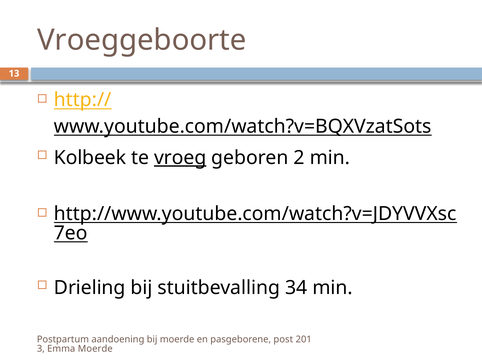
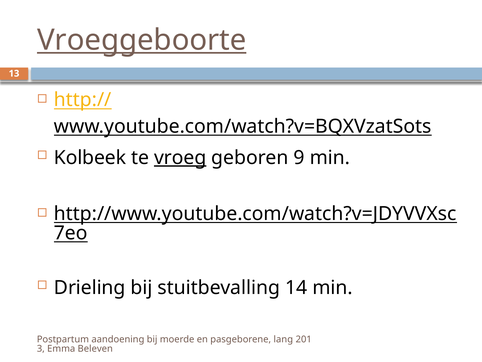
Vroeggeboorte underline: none -> present
2: 2 -> 9
34: 34 -> 14
post: post -> lang
Emma Moerde: Moerde -> Beleven
